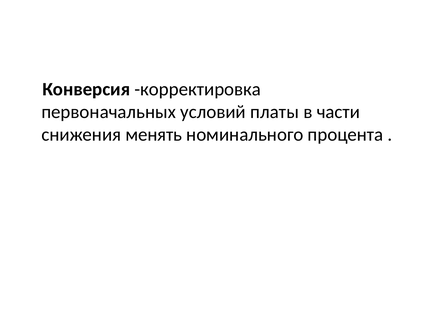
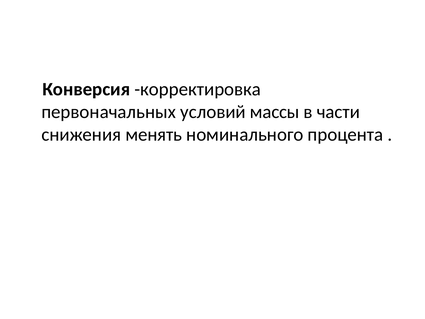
платы: платы -> массы
